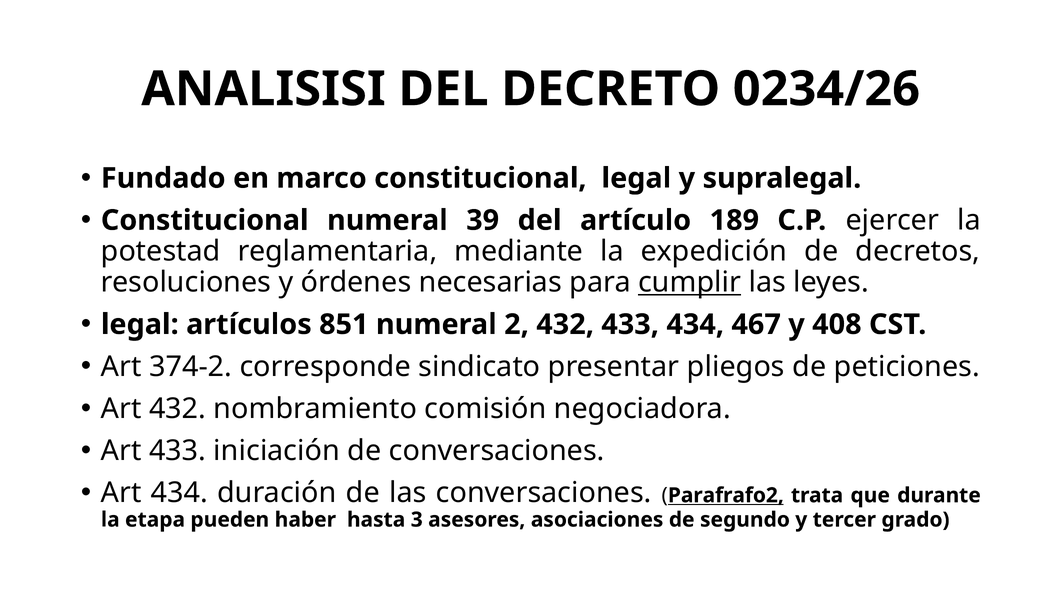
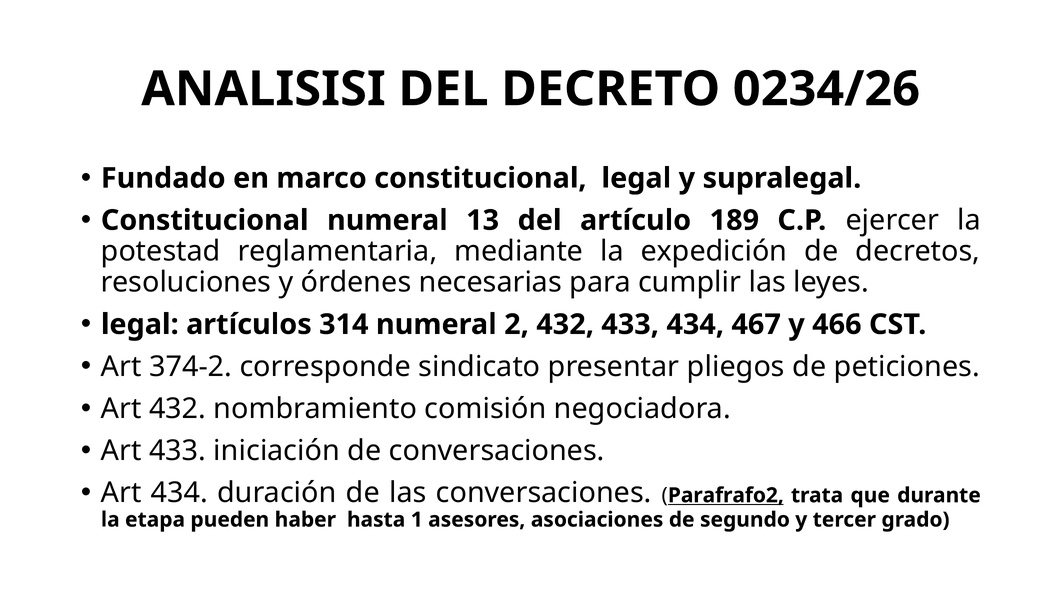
39: 39 -> 13
cumplir underline: present -> none
851: 851 -> 314
408: 408 -> 466
3: 3 -> 1
